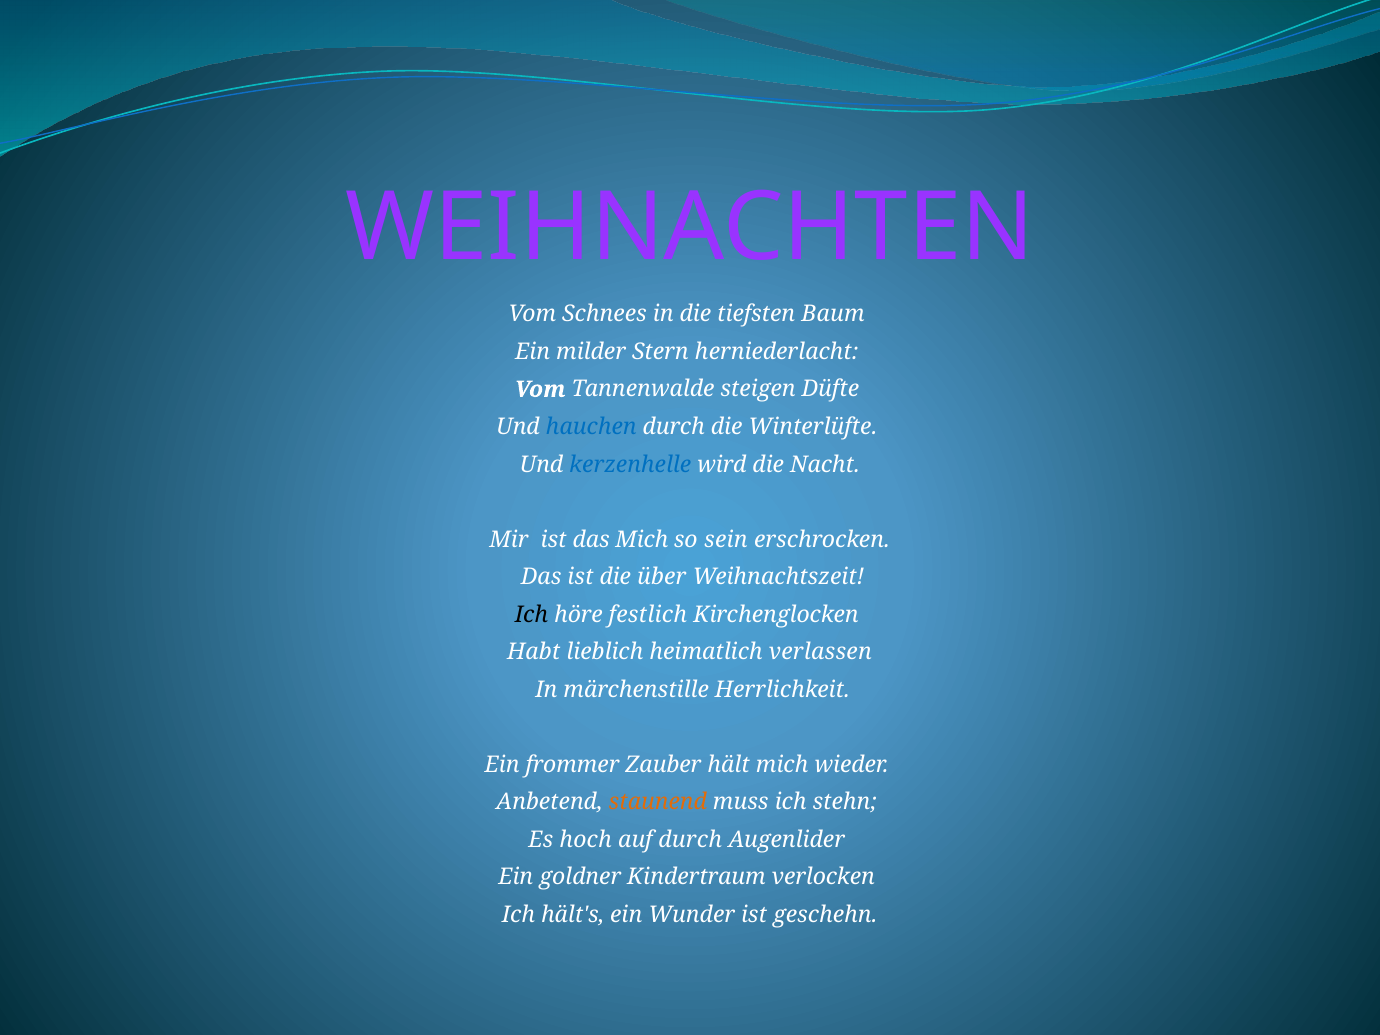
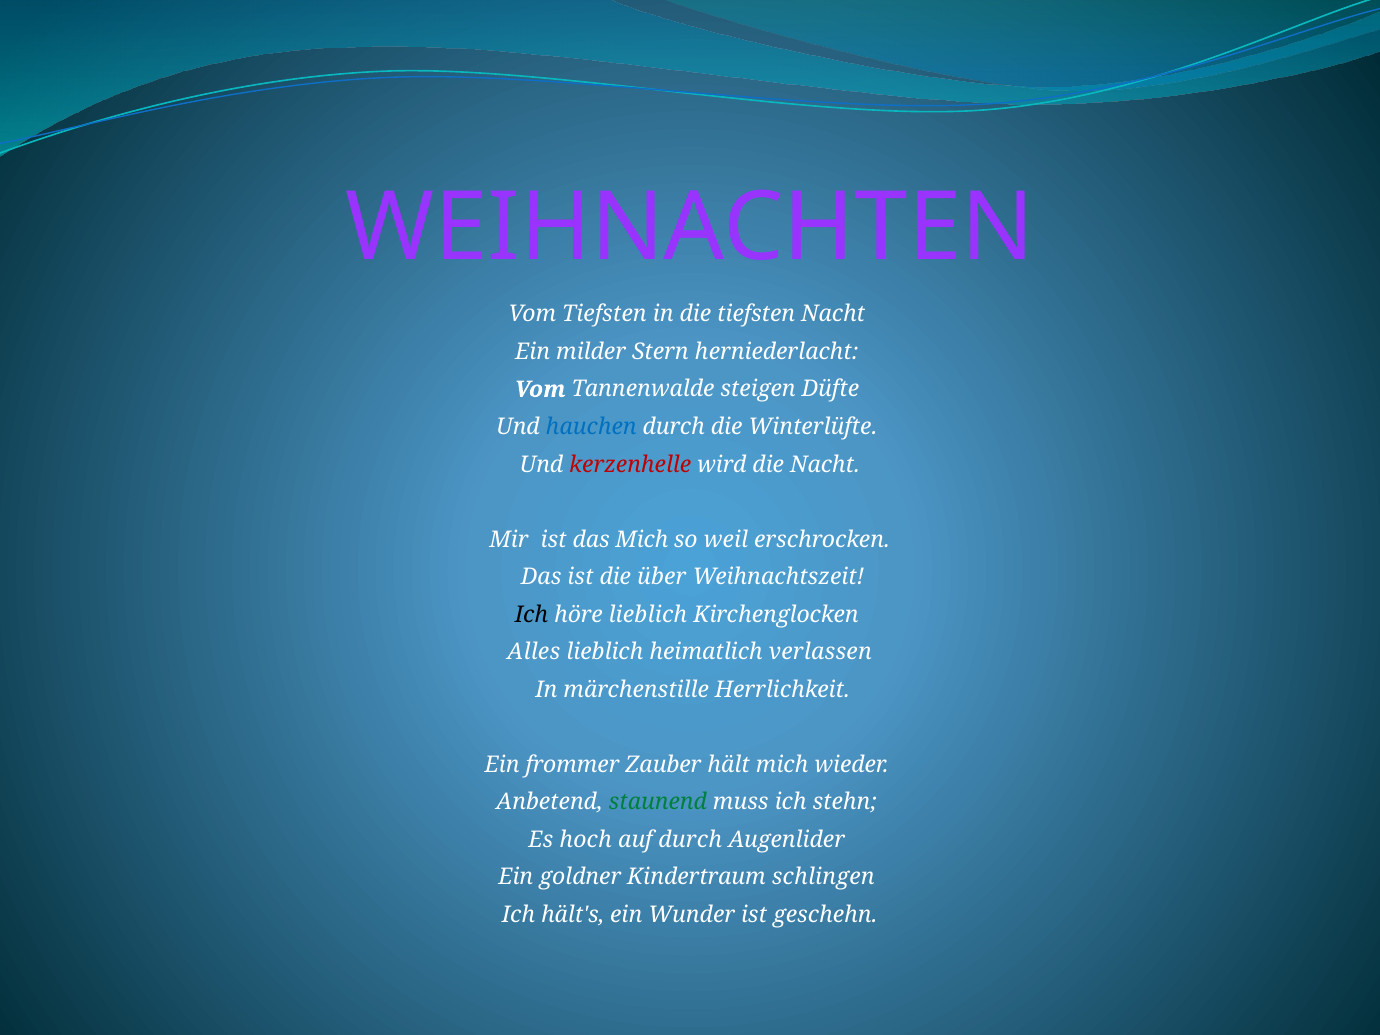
Vom Schnees: Schnees -> Tiefsten
tiefsten Baum: Baum -> Nacht
kerzenhelle colour: blue -> red
sein: sein -> weil
höre festlich: festlich -> lieblich
Habt: Habt -> Alles
staunend colour: orange -> green
verlocken: verlocken -> schlingen
